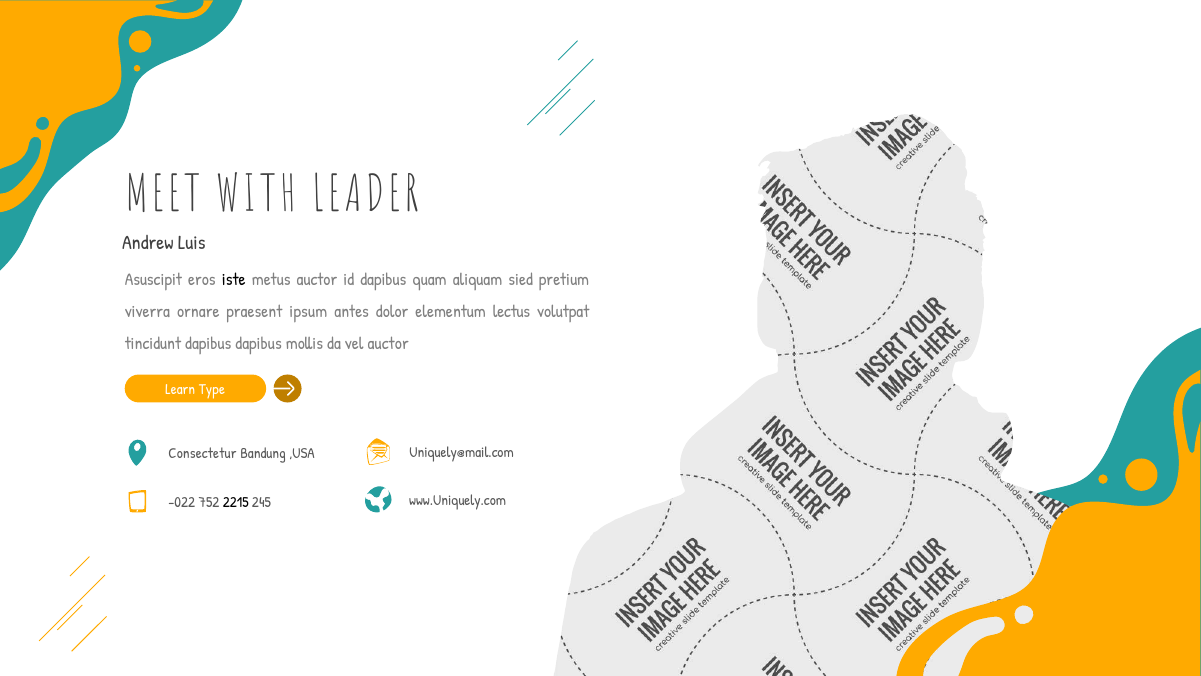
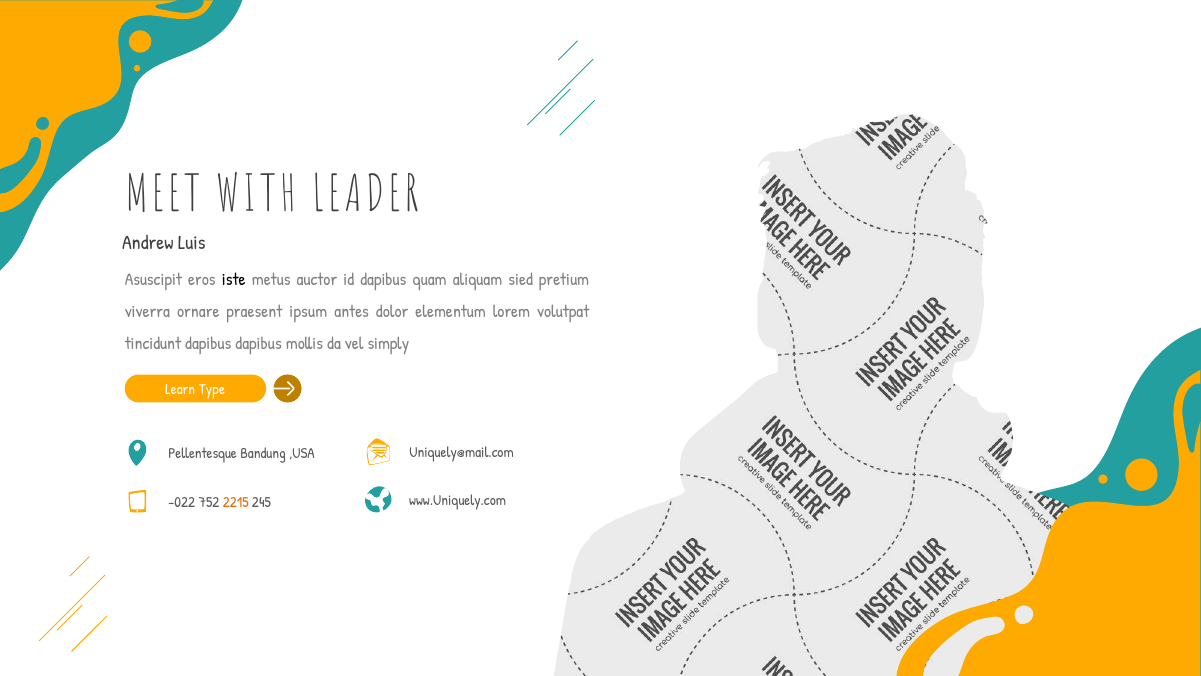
lectus: lectus -> lorem
vel auctor: auctor -> simply
Consectetur: Consectetur -> Pellentesque
2215 colour: black -> orange
